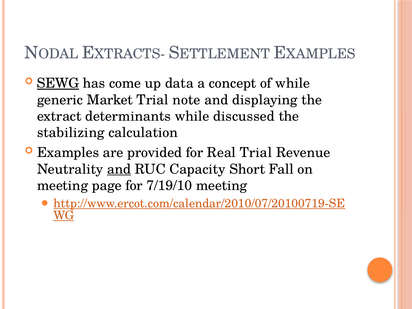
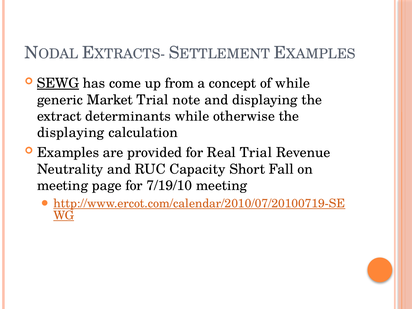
data: data -> from
discussed: discussed -> otherwise
stabilizing at (71, 133): stabilizing -> displaying
and at (119, 169) underline: present -> none
